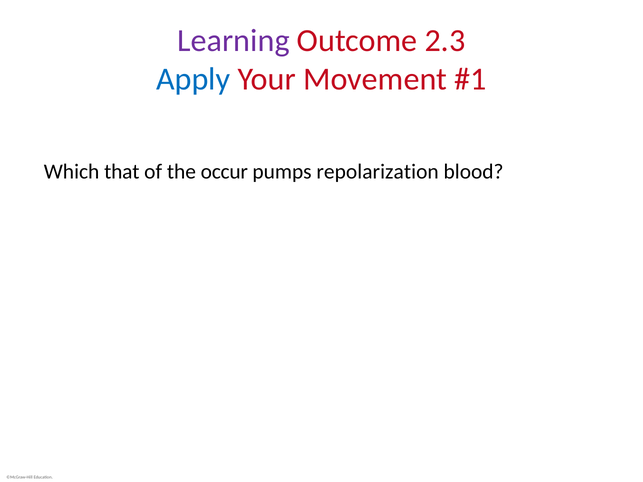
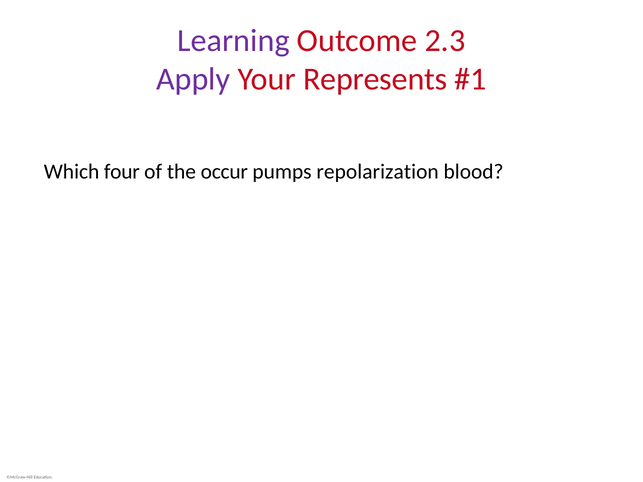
Apply colour: blue -> purple
Movement: Movement -> Represents
that: that -> four
